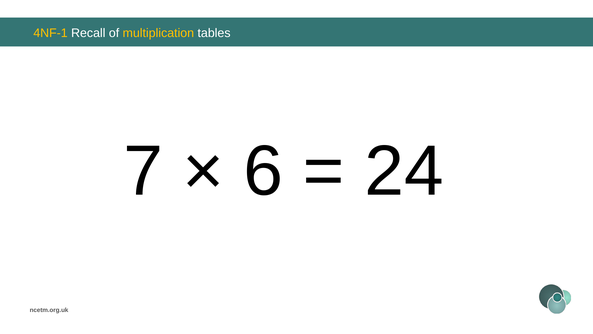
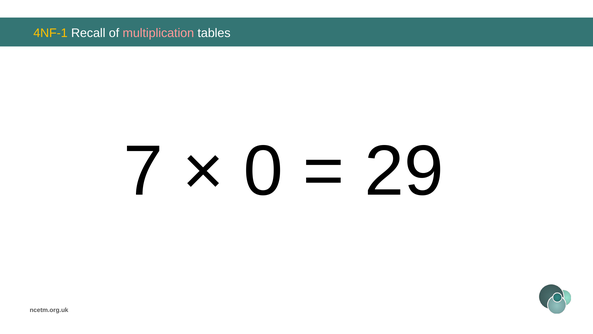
multiplication colour: yellow -> pink
6: 6 -> 0
24: 24 -> 29
